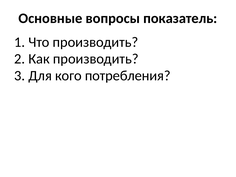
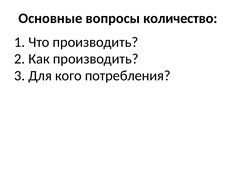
показатель: показатель -> количество
